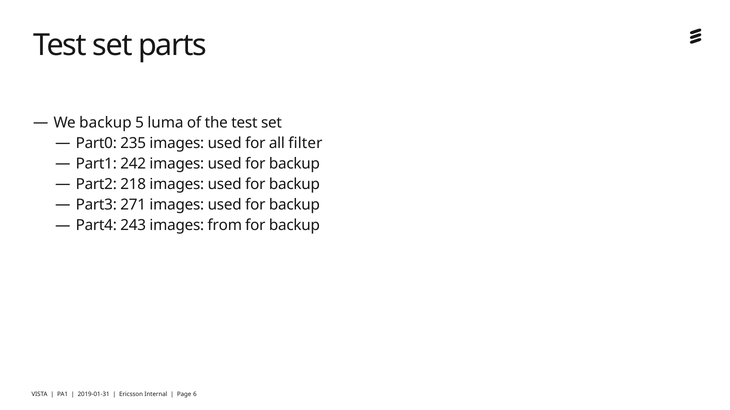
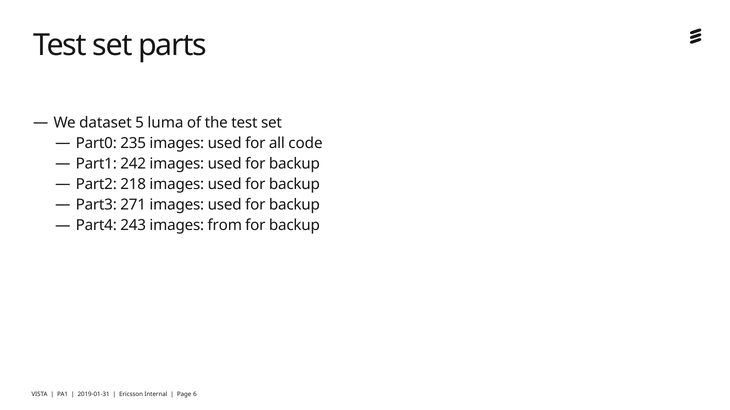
We backup: backup -> dataset
filter: filter -> code
